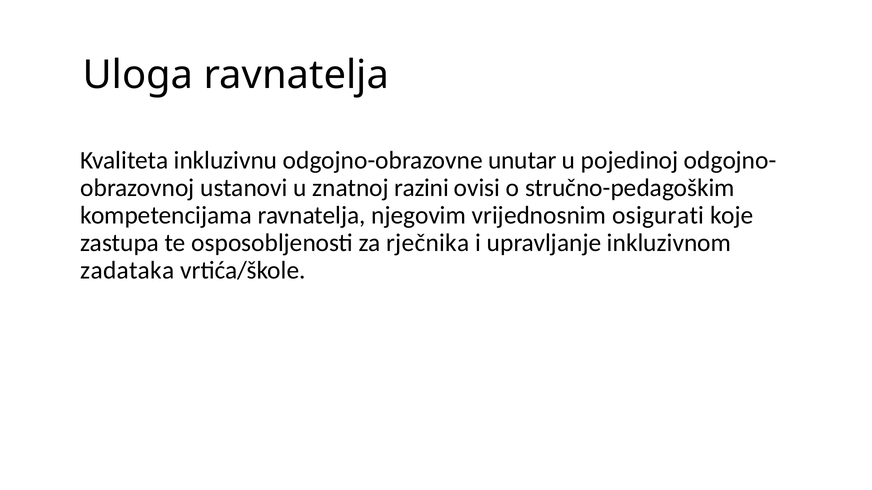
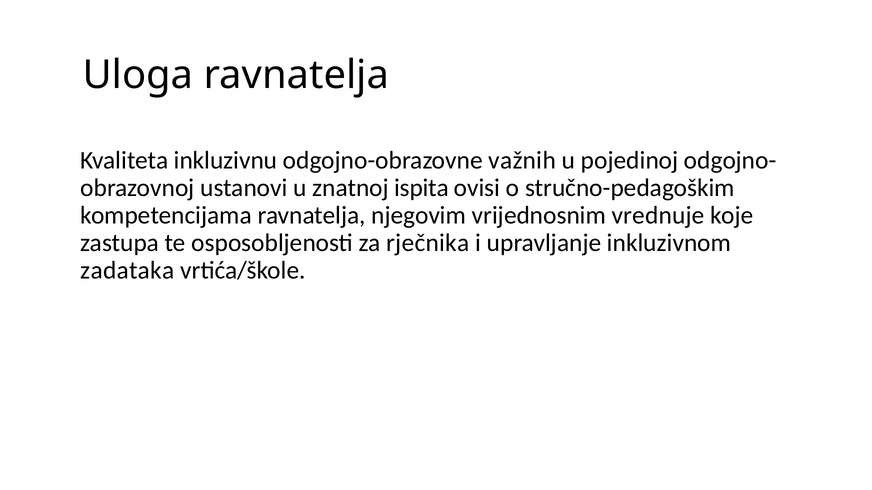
unutar: unutar -> važnih
razini: razini -> ispita
osigurati: osigurati -> vrednuje
